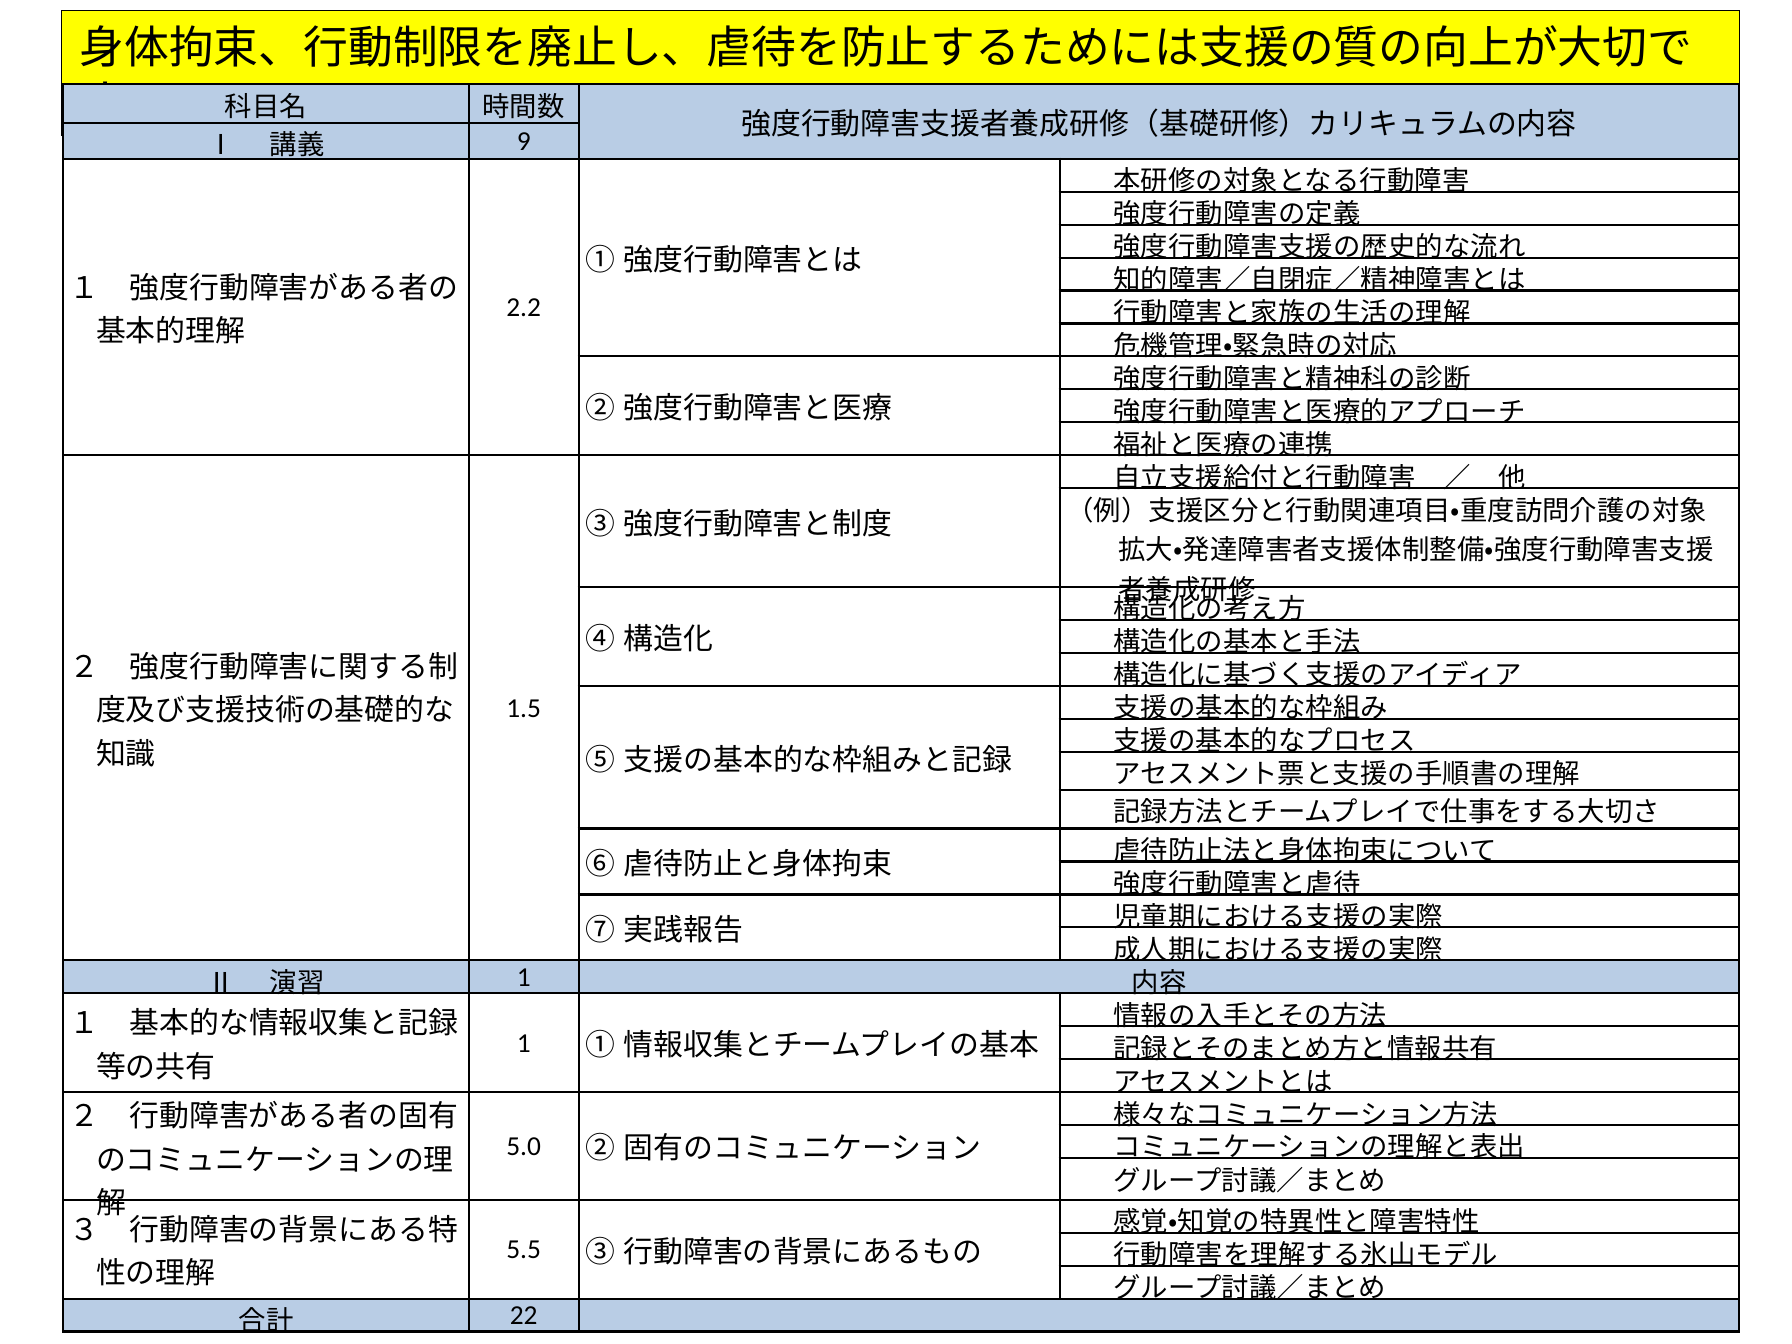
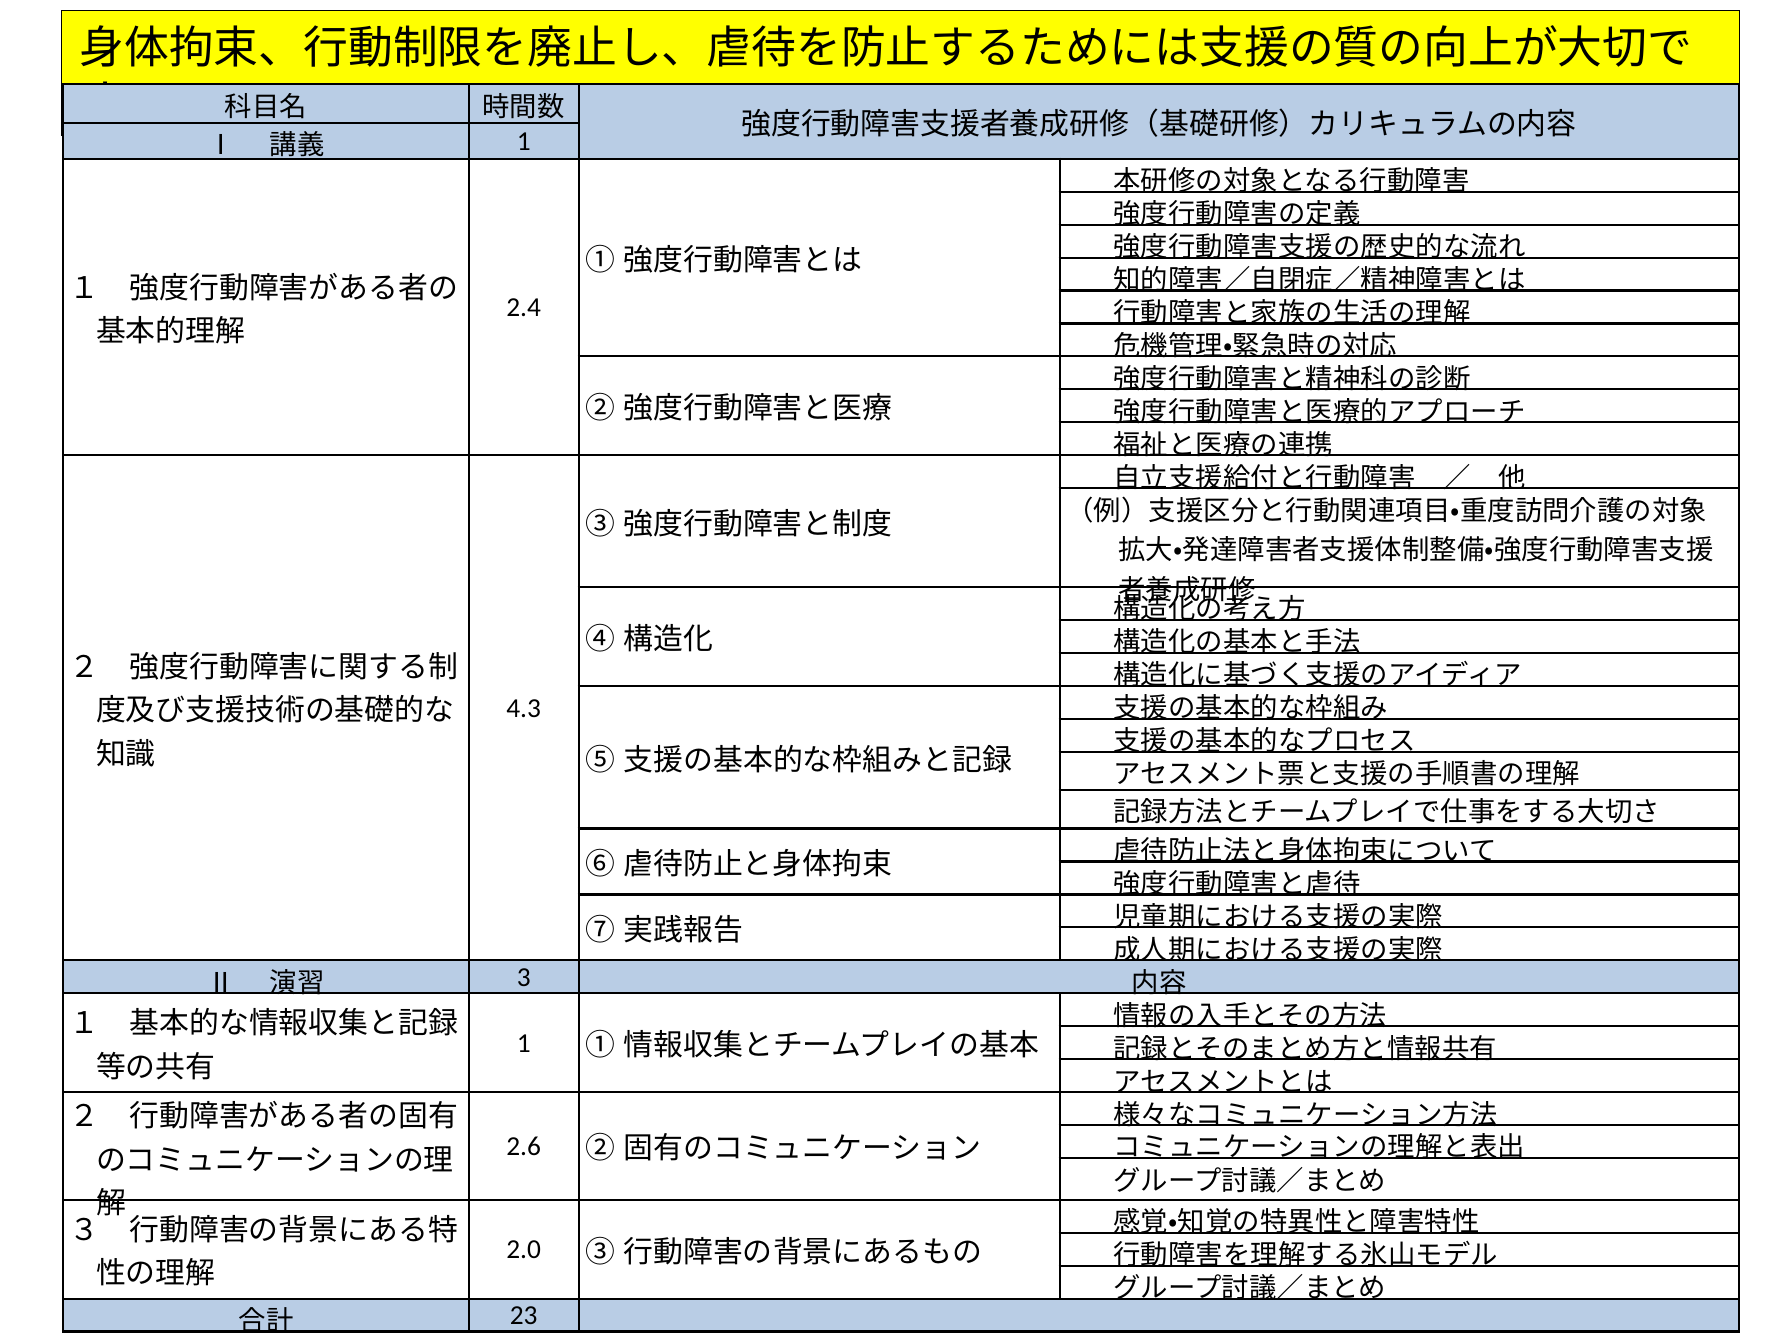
9 at (524, 141): 9 -> 1
2.2: 2.2 -> 2.4
1.5: 1.5 -> 4.3
1 at (524, 978): 1 -> 3
5.0: 5.0 -> 2.6
5.5: 5.5 -> 2.0
22: 22 -> 23
